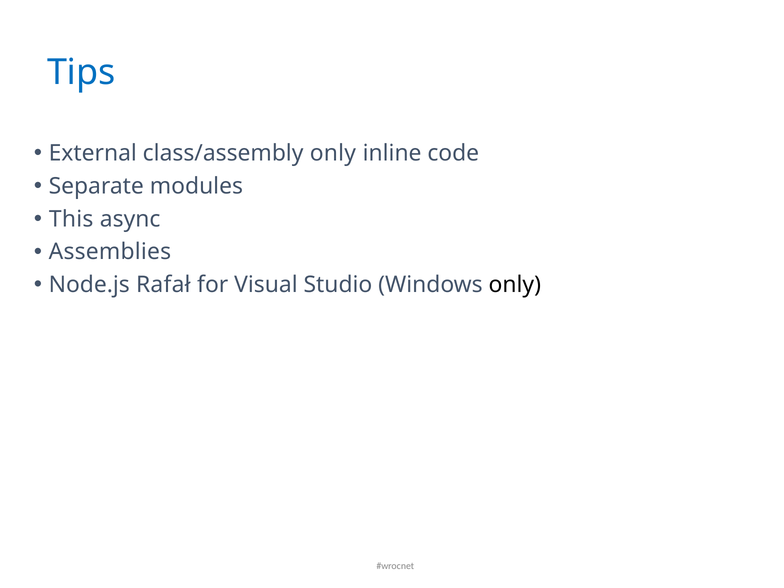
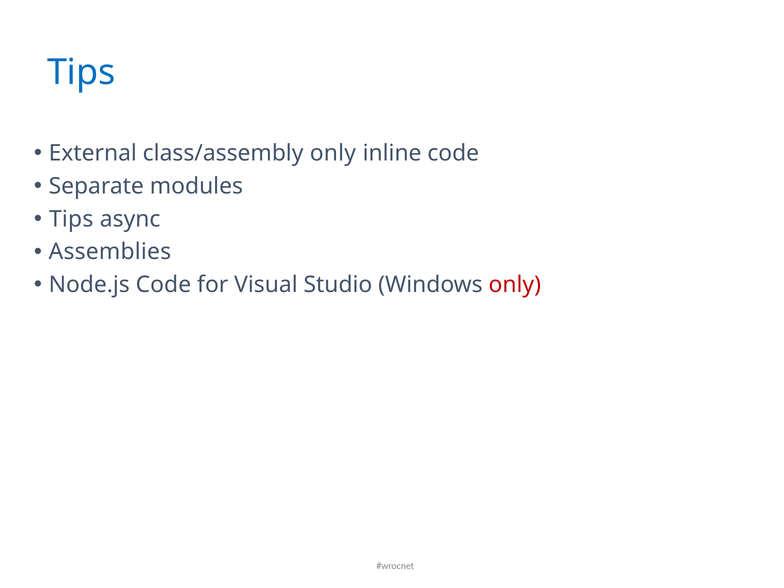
This at (71, 219): This -> Tips
Node.js Rafał: Rafał -> Code
only at (515, 285) colour: black -> red
